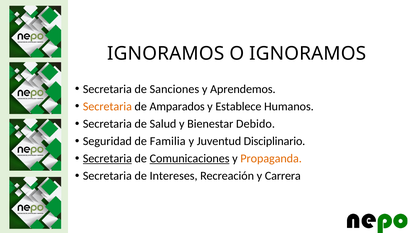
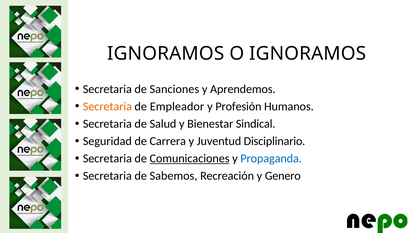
Amparados: Amparados -> Empleador
Establece: Establece -> Profesión
Debido: Debido -> Sindical
Familia: Familia -> Carrera
Secretaria at (107, 158) underline: present -> none
Propaganda colour: orange -> blue
Intereses: Intereses -> Sabemos
Carrera: Carrera -> Genero
